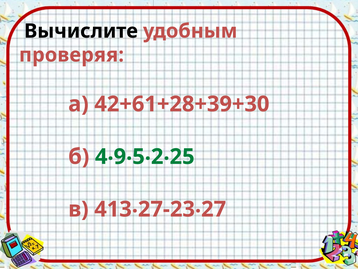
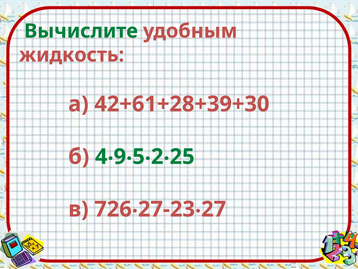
Вычислите colour: black -> green
проверяя: проверяя -> жидкость
413‧27-23‧27: 413‧27-23‧27 -> 726‧27-23‧27
